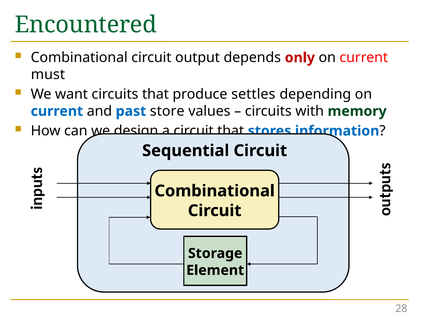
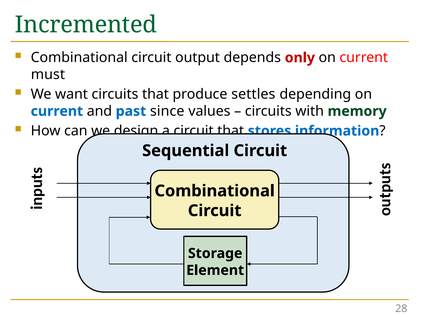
Encountered: Encountered -> Incremented
store: store -> since
